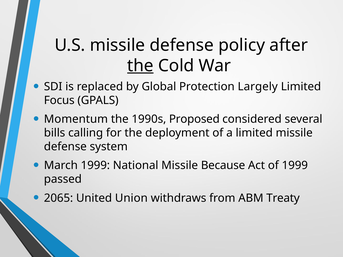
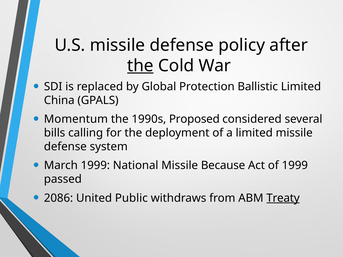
Largely: Largely -> Ballistic
Focus: Focus -> China
2065: 2065 -> 2086
Union: Union -> Public
Treaty underline: none -> present
